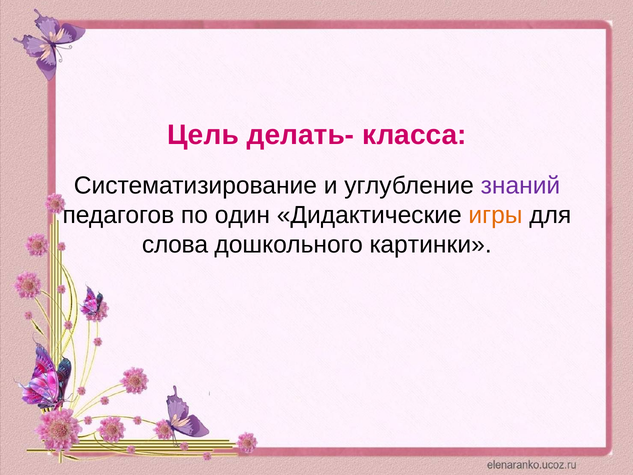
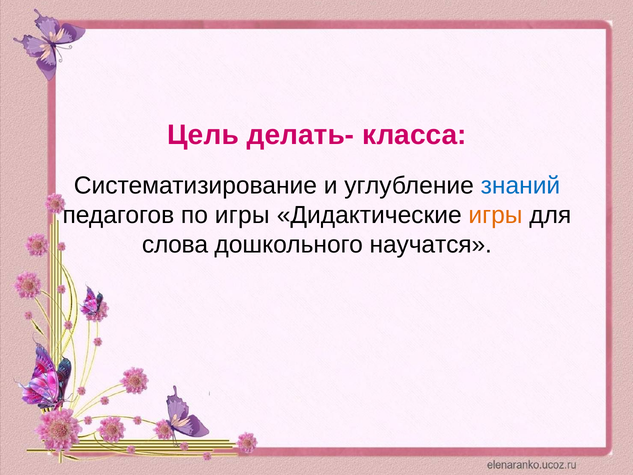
знаний colour: purple -> blue
по один: один -> игры
картинки: картинки -> научатся
